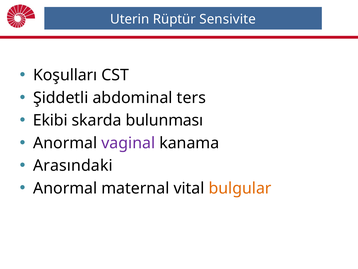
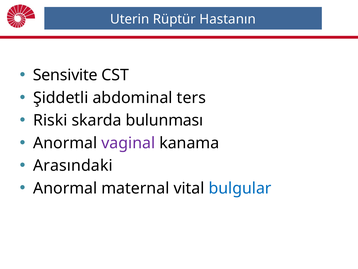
Sensivite: Sensivite -> Hastanın
Koşulları: Koşulları -> Sensivite
Ekibi: Ekibi -> Riski
bulgular colour: orange -> blue
